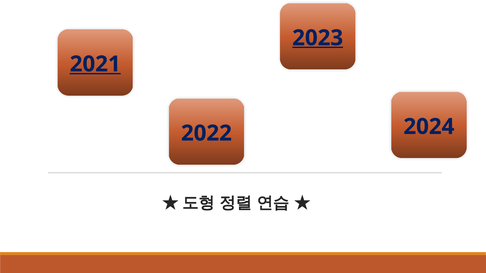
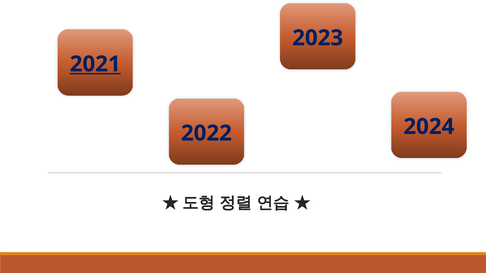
2023 underline: present -> none
